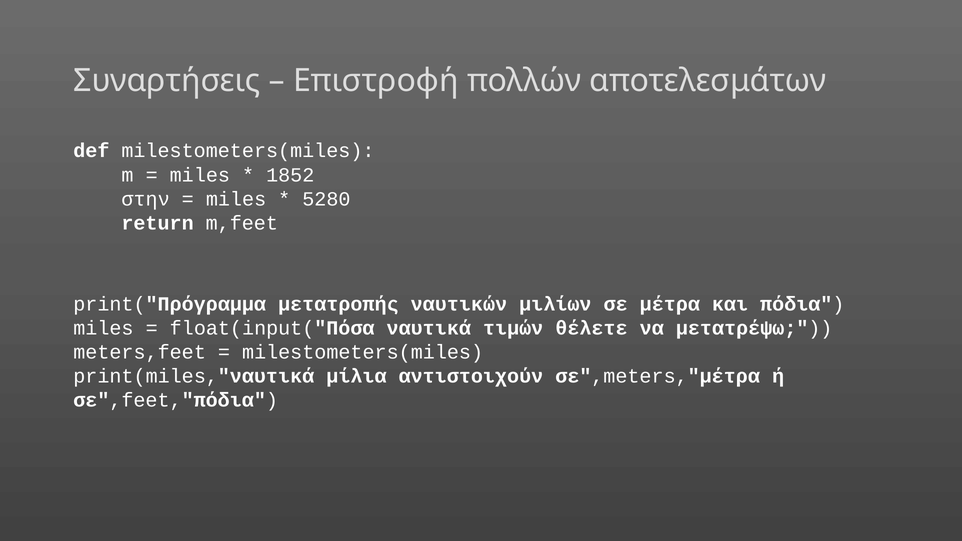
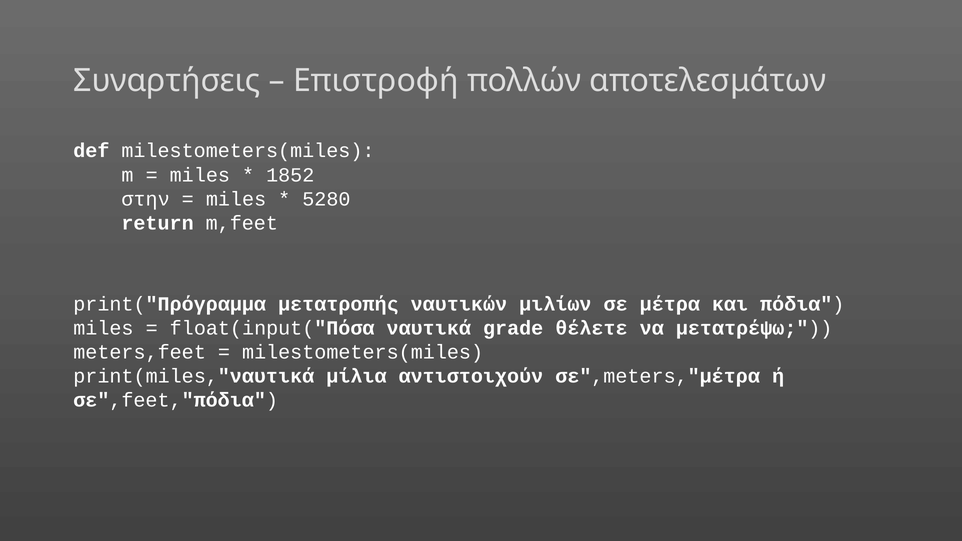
τιμών: τιμών -> grade
